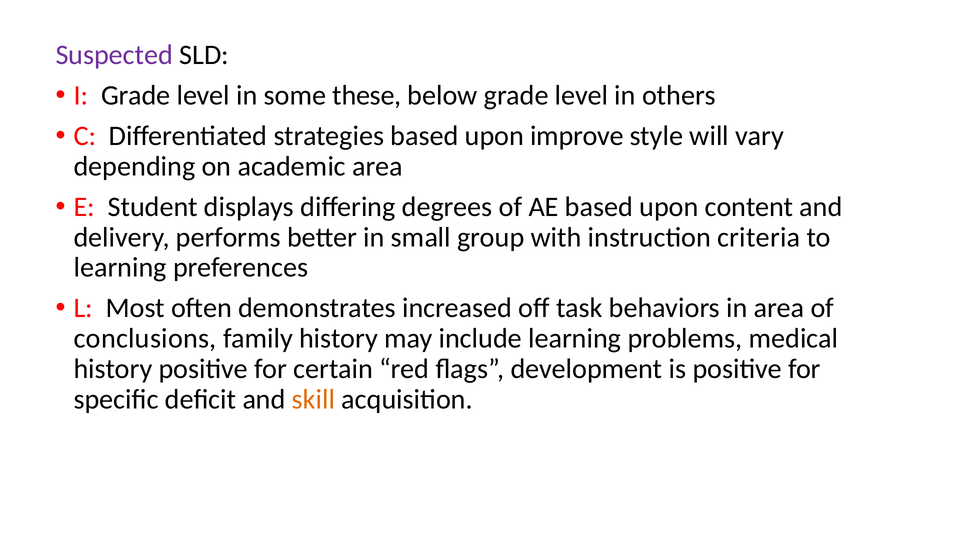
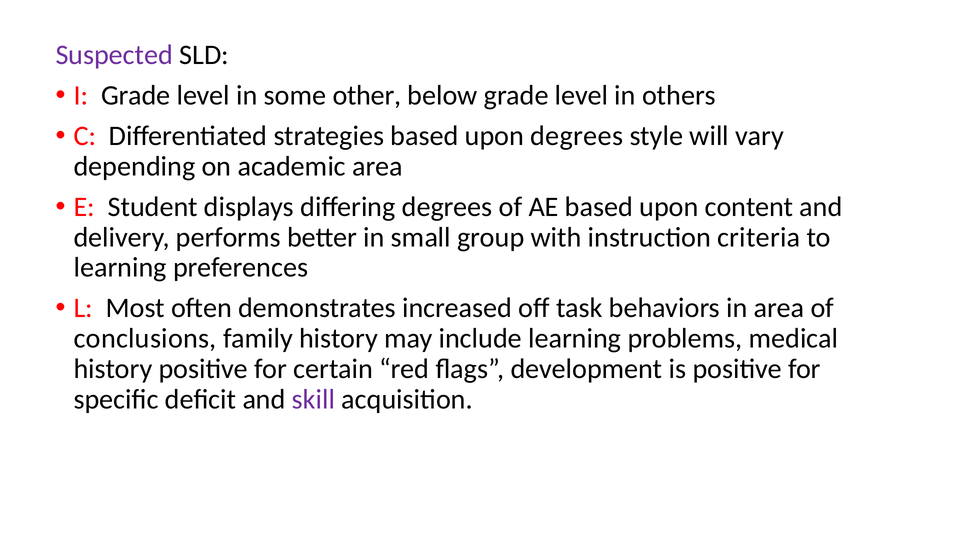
these: these -> other
upon improve: improve -> degrees
skill colour: orange -> purple
